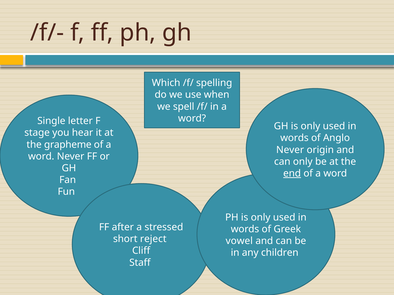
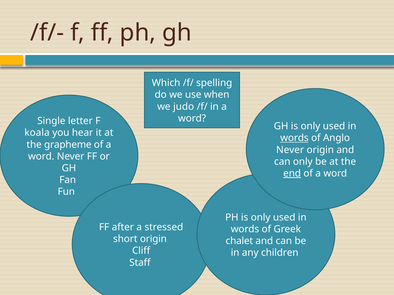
spell: spell -> judo
stage: stage -> koala
words at (294, 138) underline: none -> present
short reject: reject -> origin
vowel: vowel -> chalet
